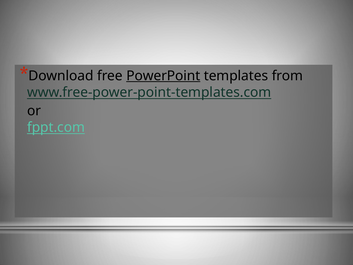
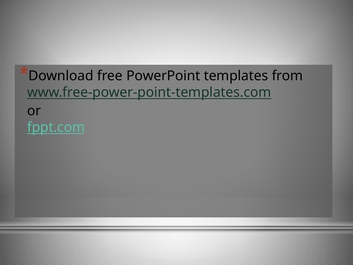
PowerPoint underline: present -> none
